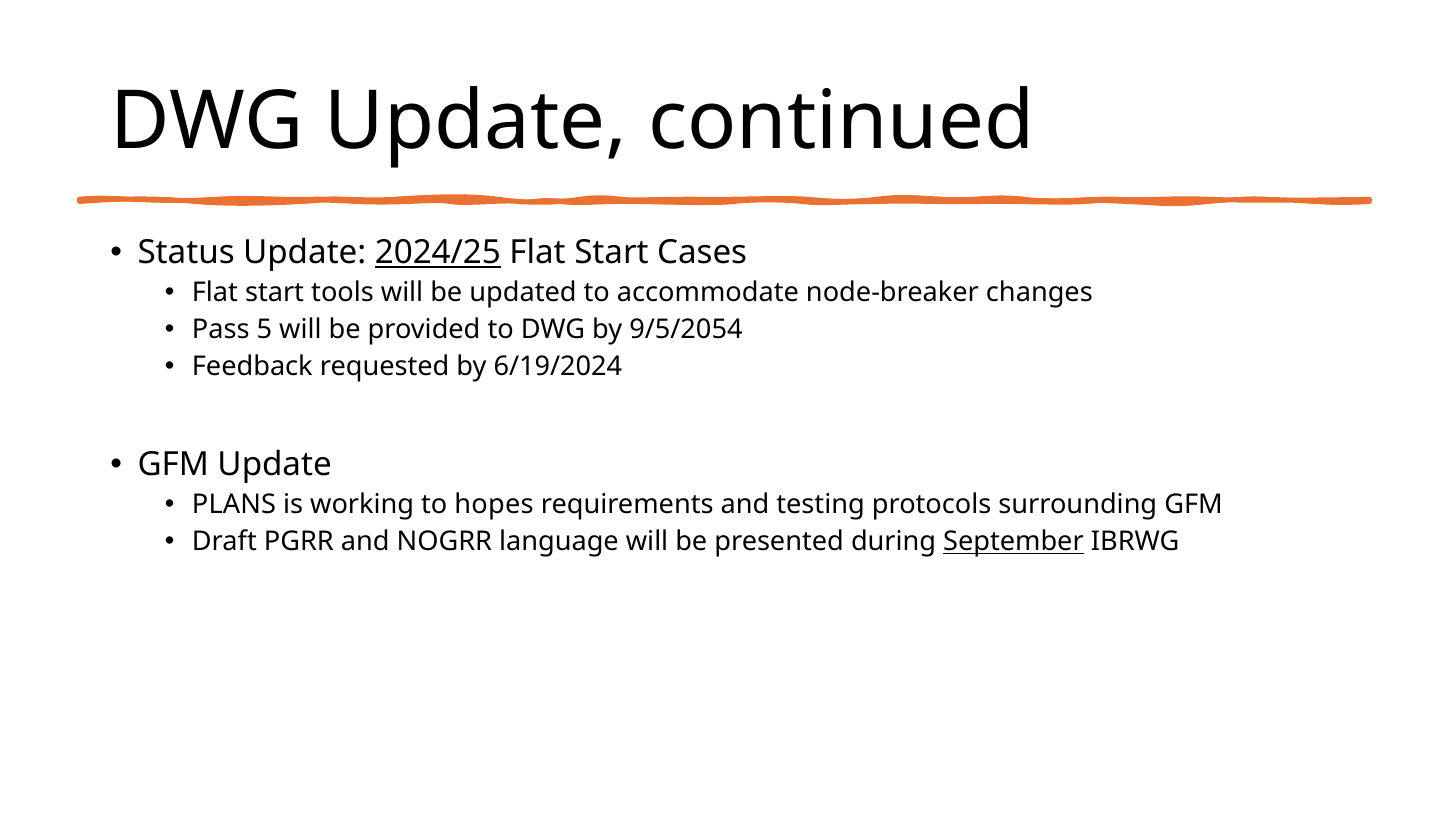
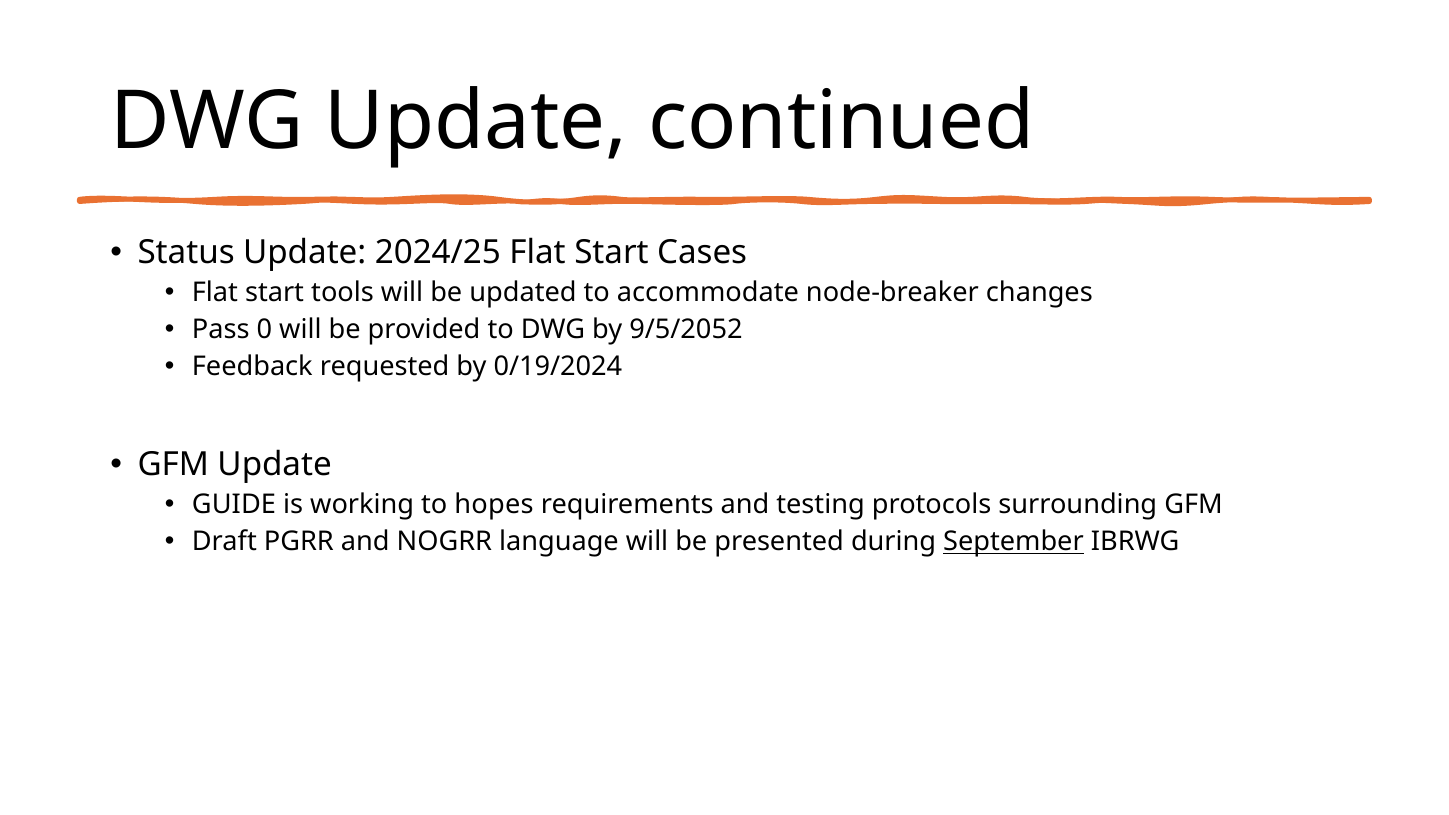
2024/25 underline: present -> none
5: 5 -> 0
9/5/2054: 9/5/2054 -> 9/5/2052
6/19/2024: 6/19/2024 -> 0/19/2024
PLANS: PLANS -> GUIDE
